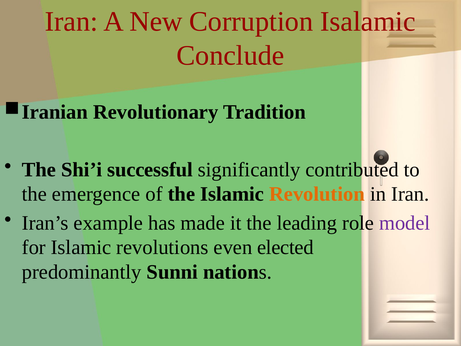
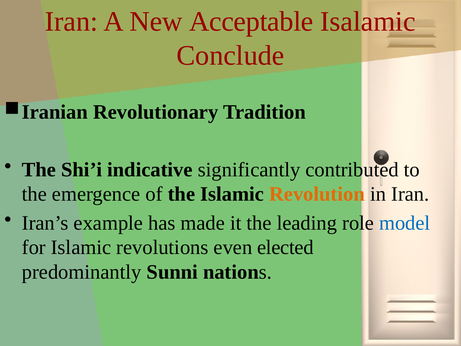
Corruption: Corruption -> Acceptable
successful: successful -> indicative
model colour: purple -> blue
